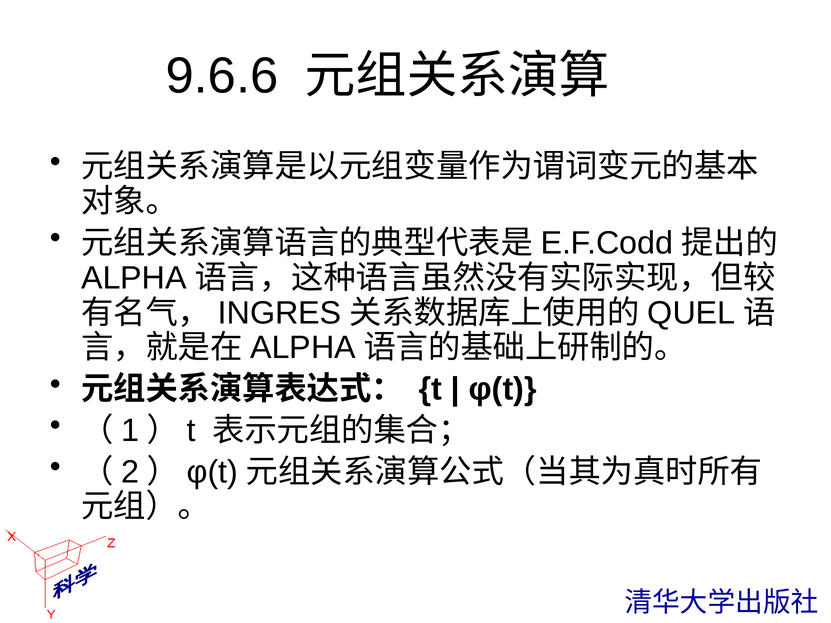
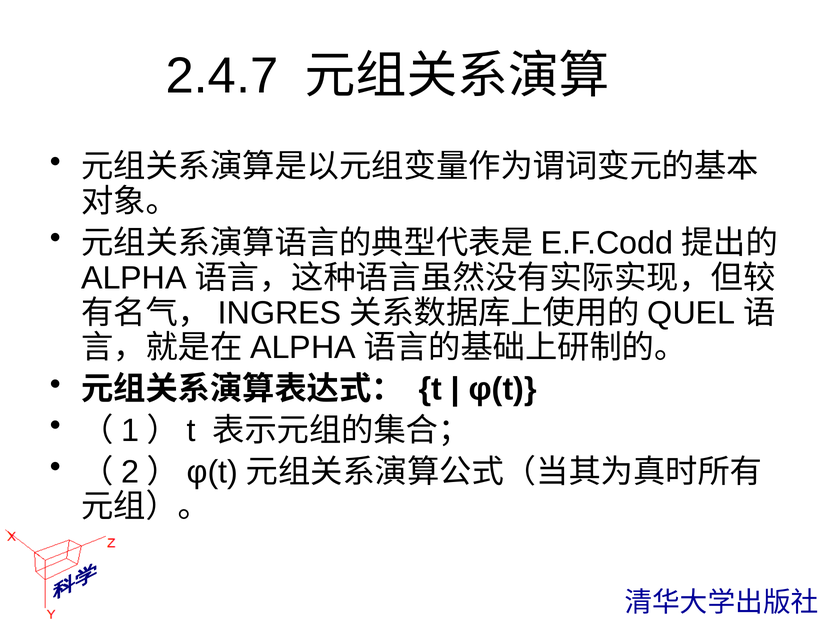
9.6.6: 9.6.6 -> 2.4.7
